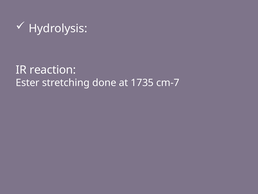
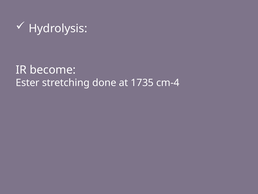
reaction: reaction -> become
cm-7: cm-7 -> cm-4
